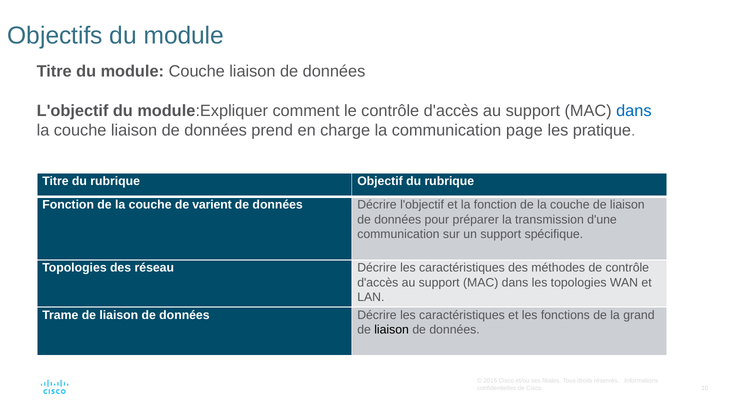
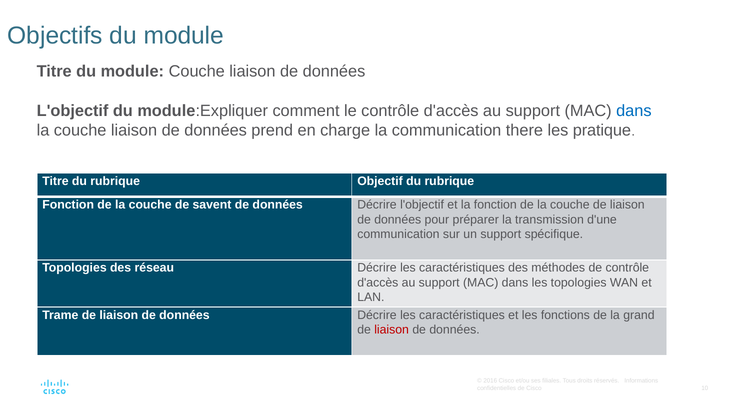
page: page -> there
varient: varient -> savent
liaison at (392, 330) colour: black -> red
